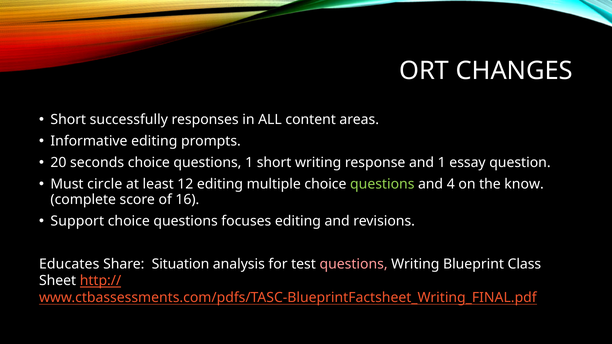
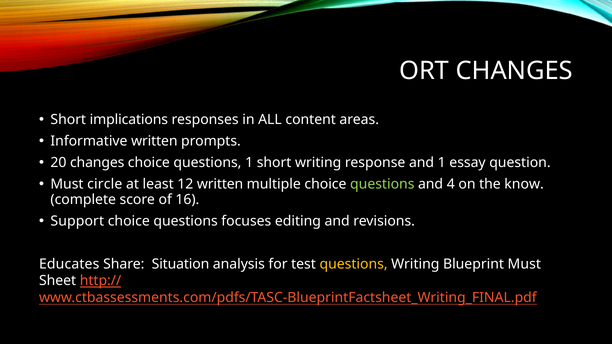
successfully: successfully -> implications
Informative editing: editing -> written
20 seconds: seconds -> changes
12 editing: editing -> written
questions at (354, 264) colour: pink -> yellow
Blueprint Class: Class -> Must
